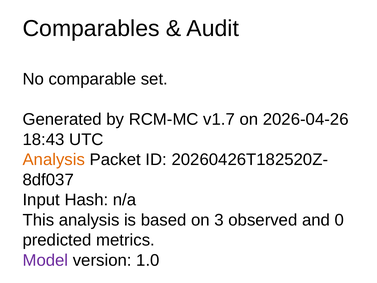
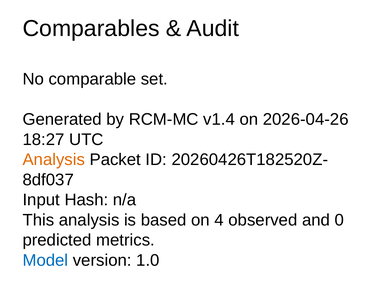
v1.7: v1.7 -> v1.4
18:43: 18:43 -> 18:27
3: 3 -> 4
Model colour: purple -> blue
